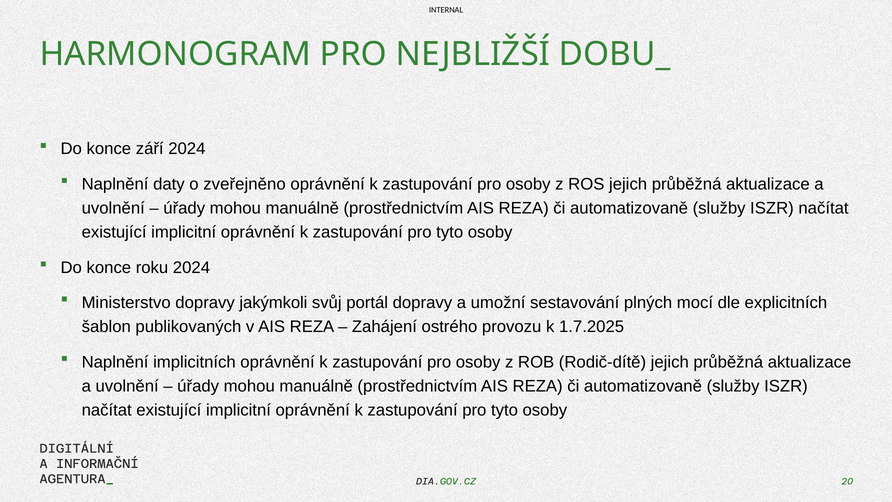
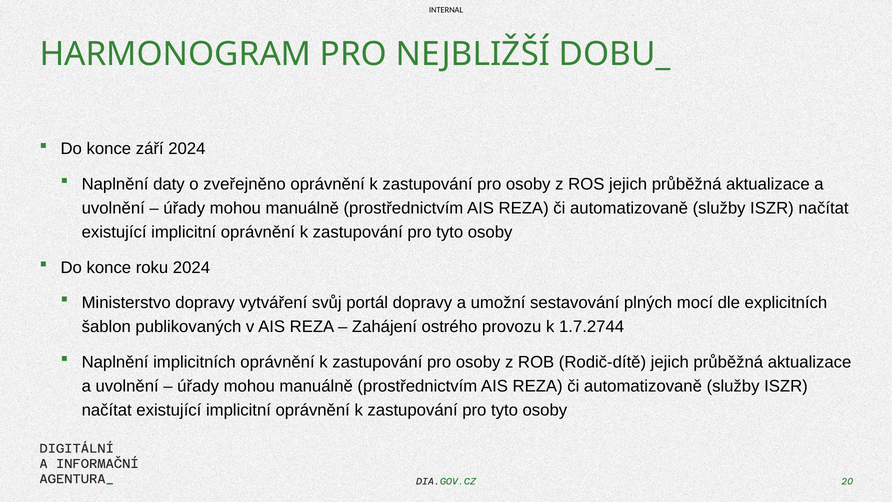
jakýmkoli: jakýmkoli -> vytváření
1.7.2025: 1.7.2025 -> 1.7.2744
